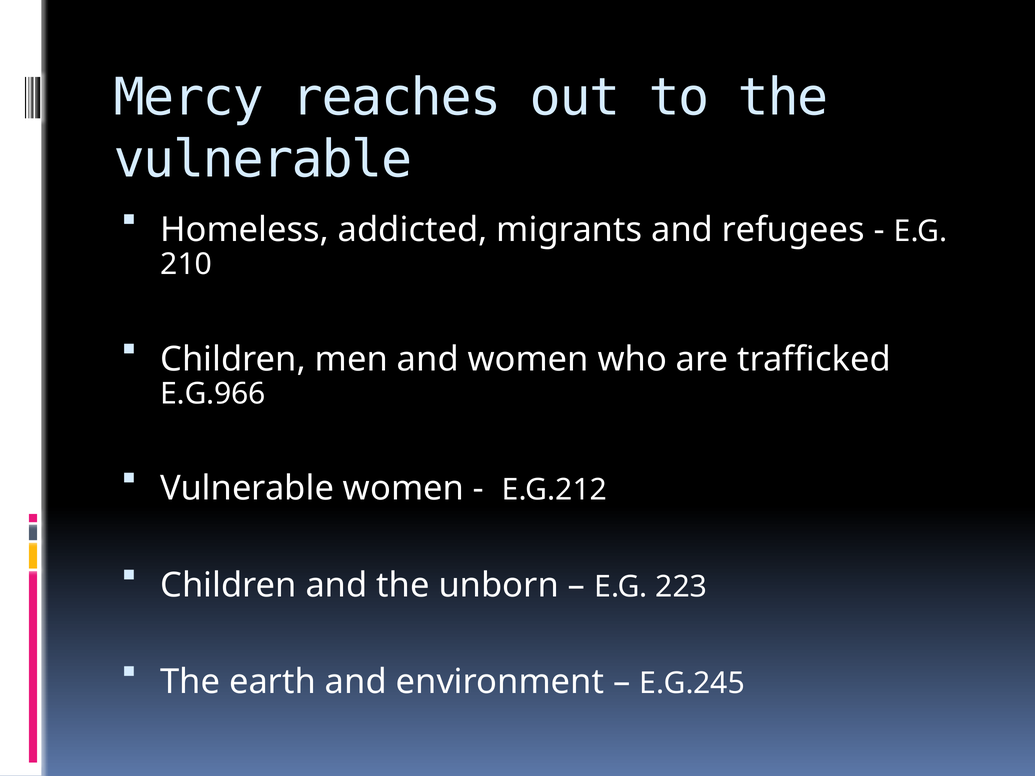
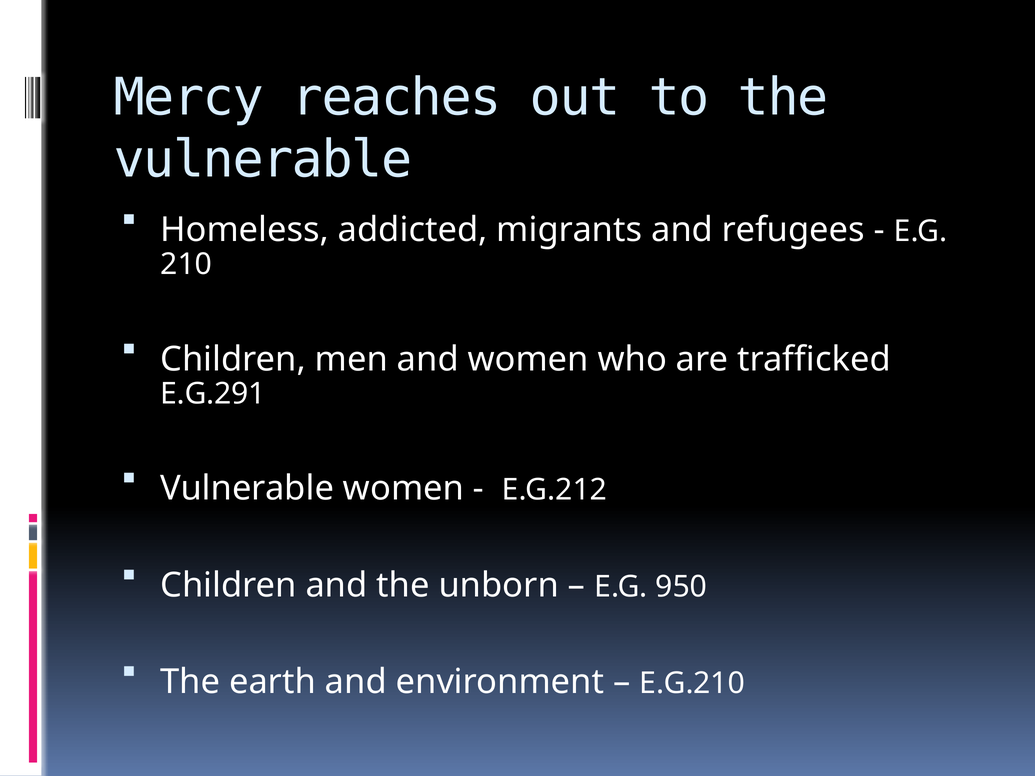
E.G.966: E.G.966 -> E.G.291
223: 223 -> 950
E.G.245: E.G.245 -> E.G.210
